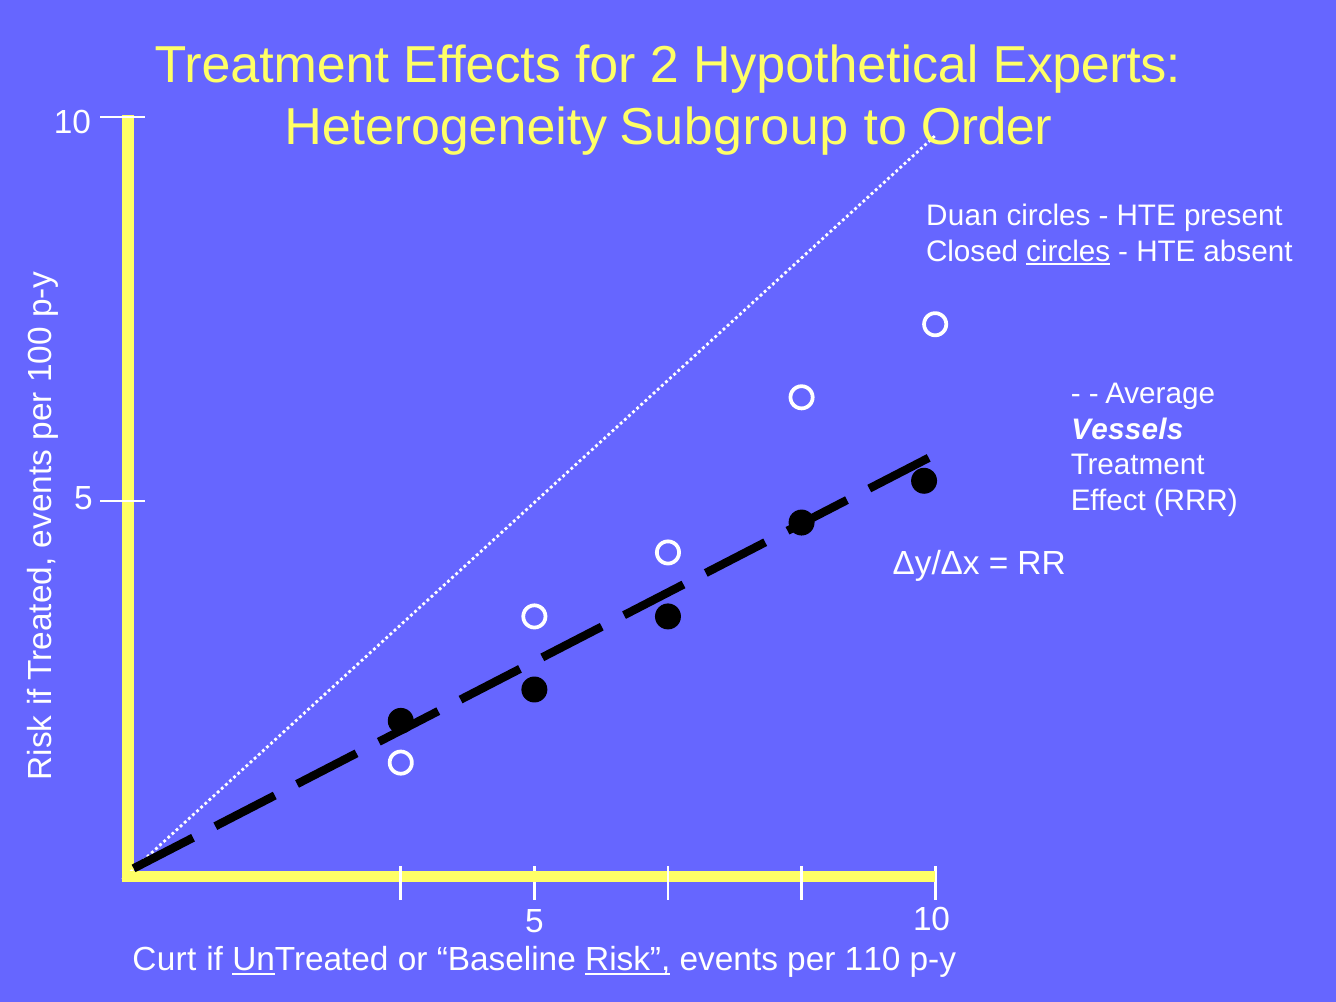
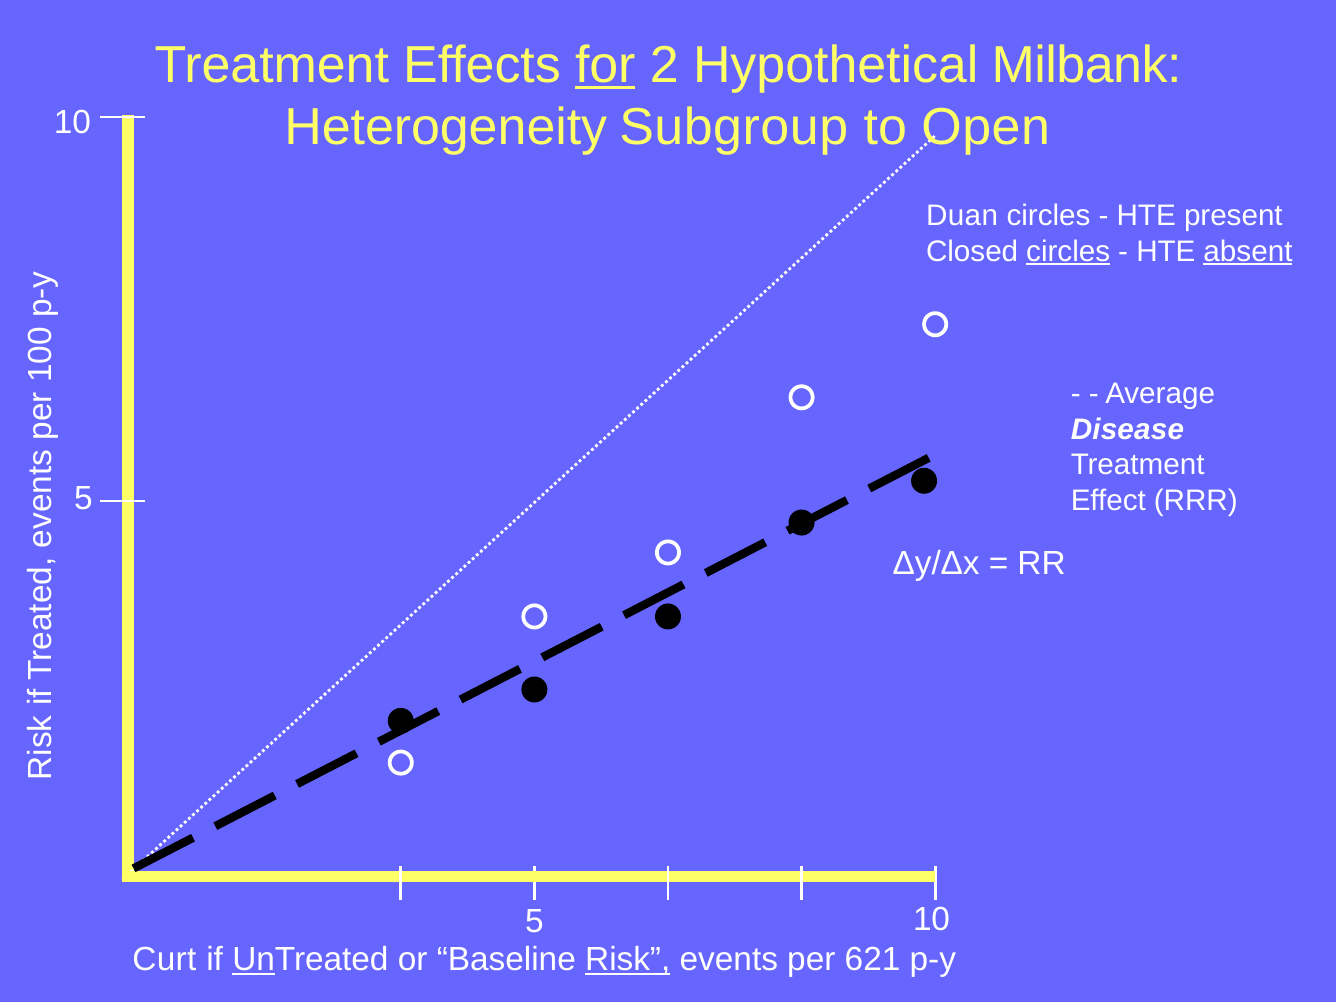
for underline: none -> present
Experts: Experts -> Milbank
Order: Order -> Open
absent underline: none -> present
Vessels: Vessels -> Disease
110: 110 -> 621
